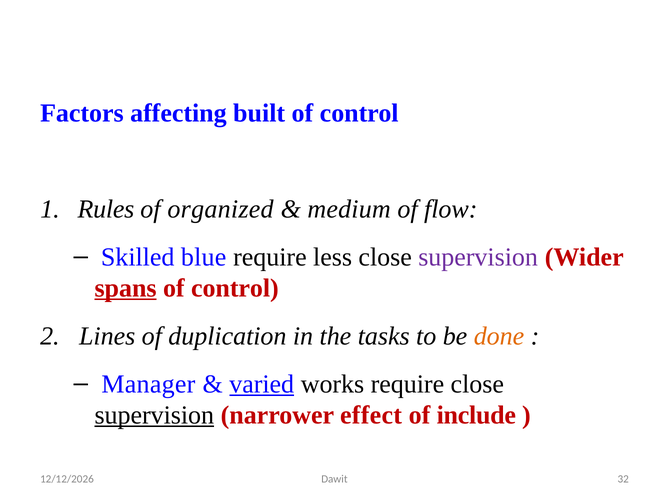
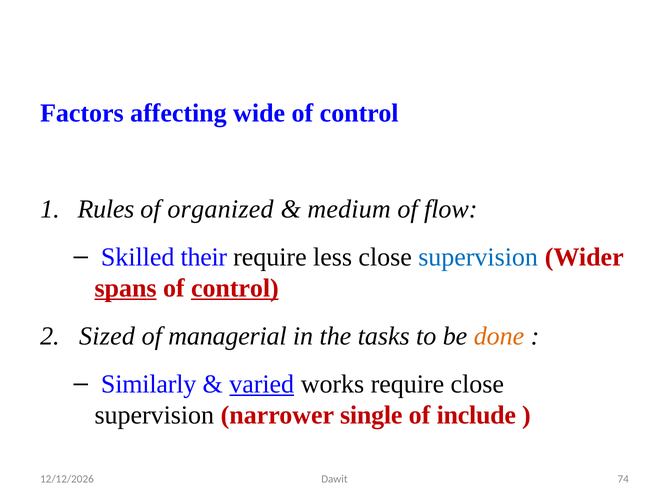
built: built -> wide
blue: blue -> their
supervision at (478, 257) colour: purple -> blue
control at (235, 288) underline: none -> present
Lines: Lines -> Sized
duplication: duplication -> managerial
Manager: Manager -> Similarly
supervision at (154, 415) underline: present -> none
effect: effect -> single
32: 32 -> 74
